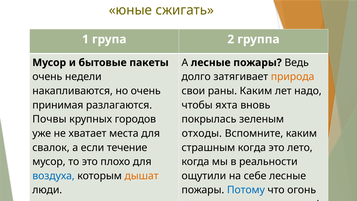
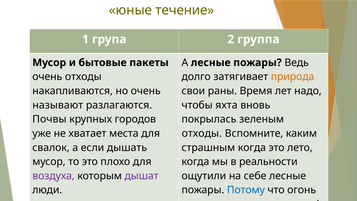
сжигать: сжигать -> течение
очень недели: недели -> отходы
раны Каким: Каким -> Время
принимая: принимая -> называют
течение: течение -> дышать
воздуха colour: blue -> purple
дышат colour: orange -> purple
